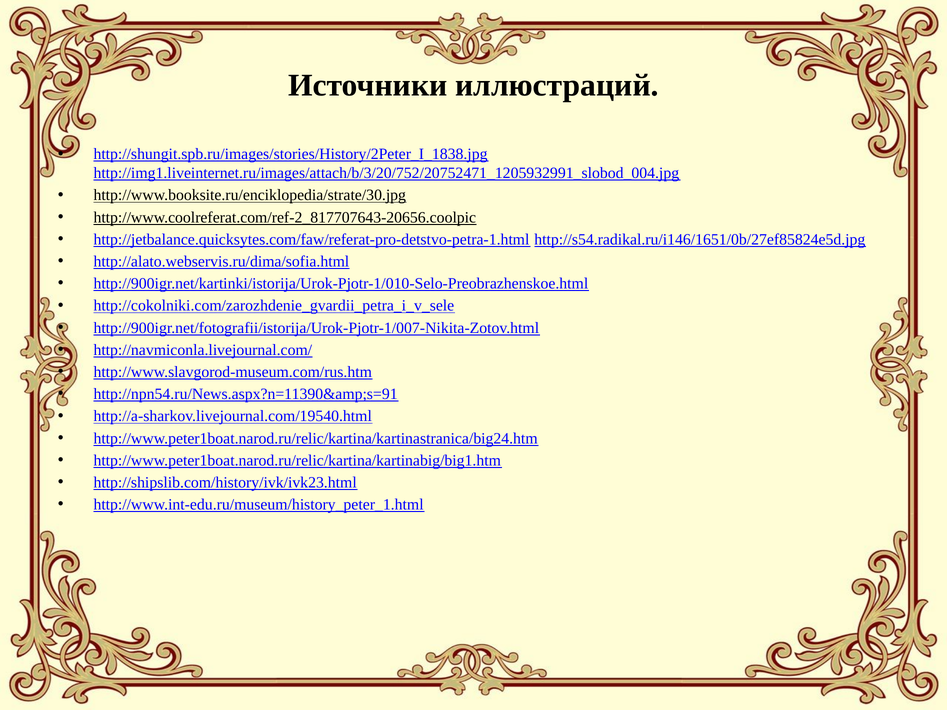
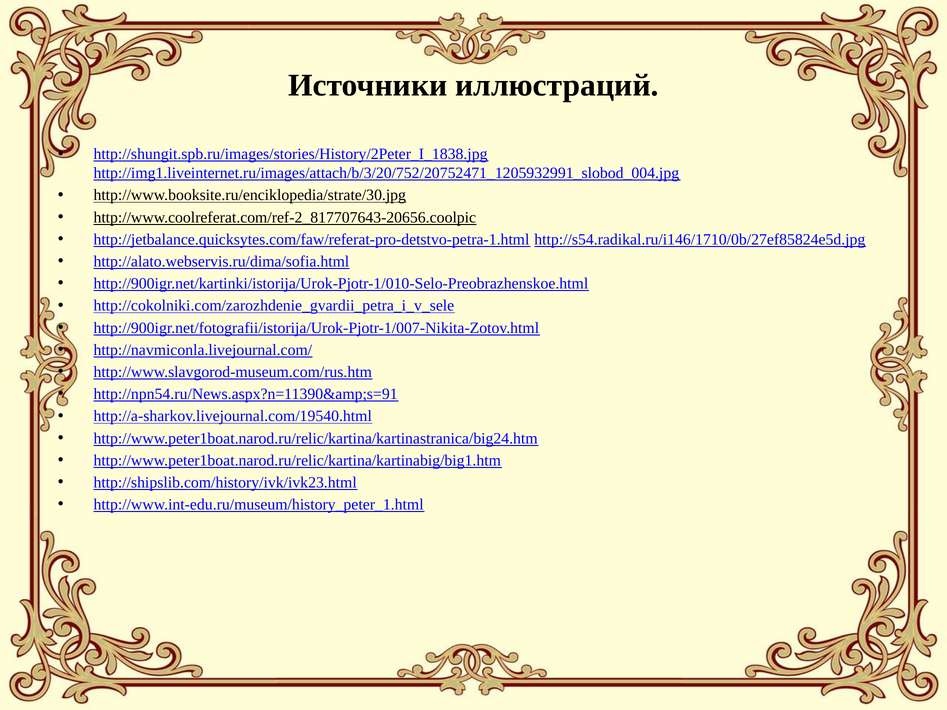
http://s54.radikal.ru/i146/1651/0b/27ef85824e5d.jpg: http://s54.radikal.ru/i146/1651/0b/27ef85824e5d.jpg -> http://s54.radikal.ru/i146/1710/0b/27ef85824e5d.jpg
